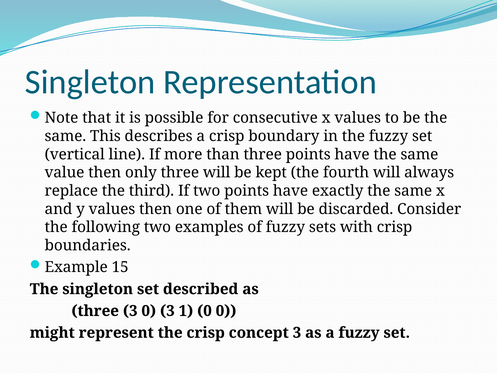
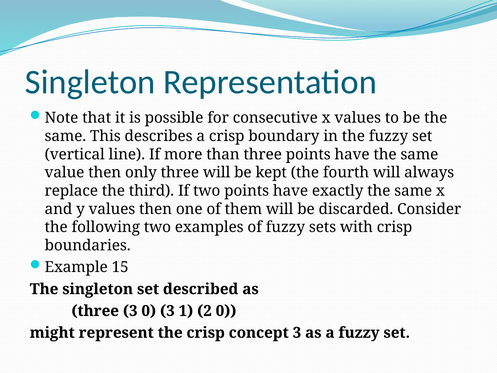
1 0: 0 -> 2
